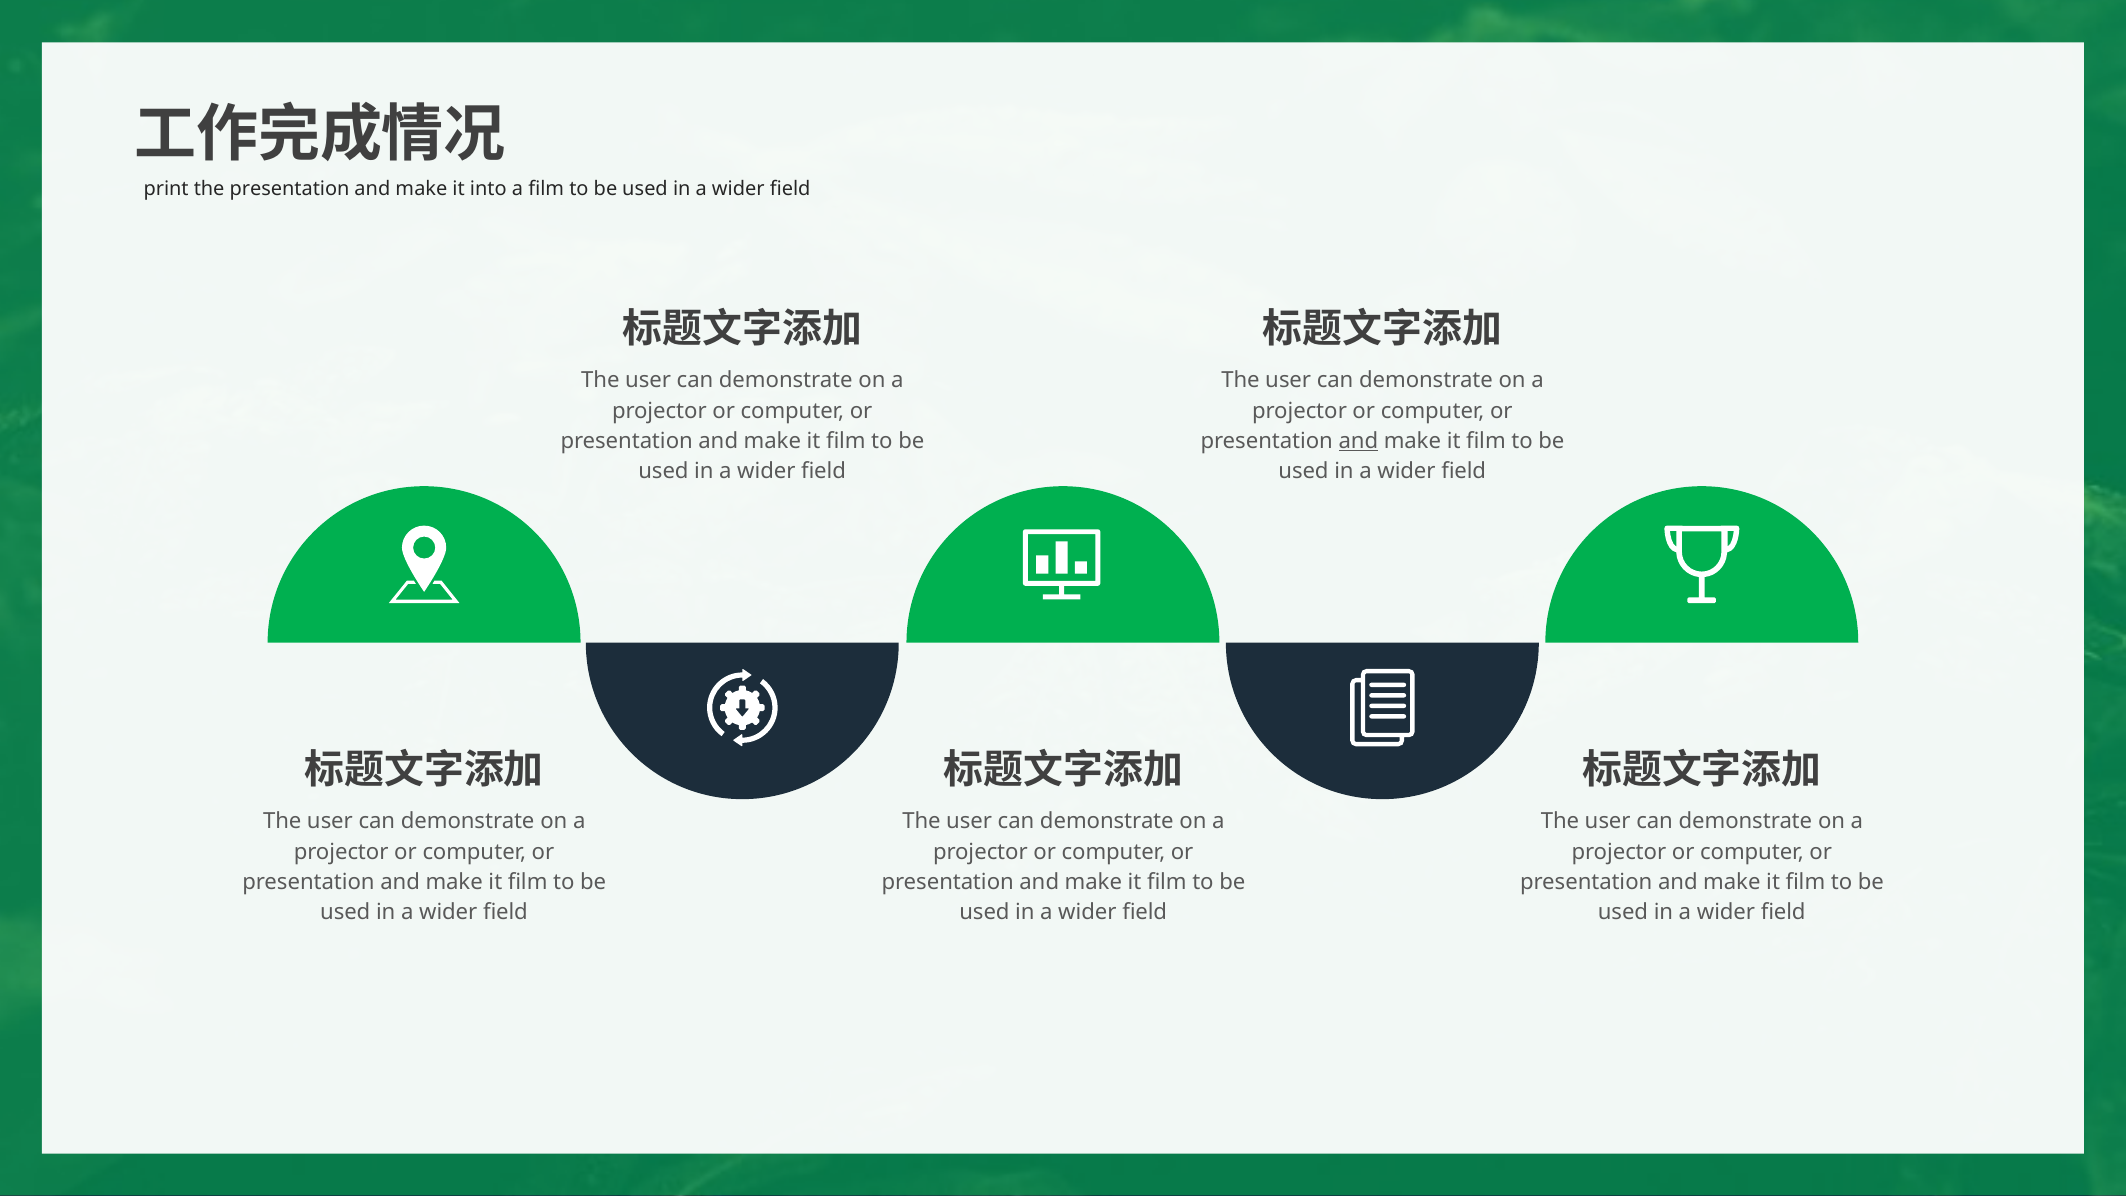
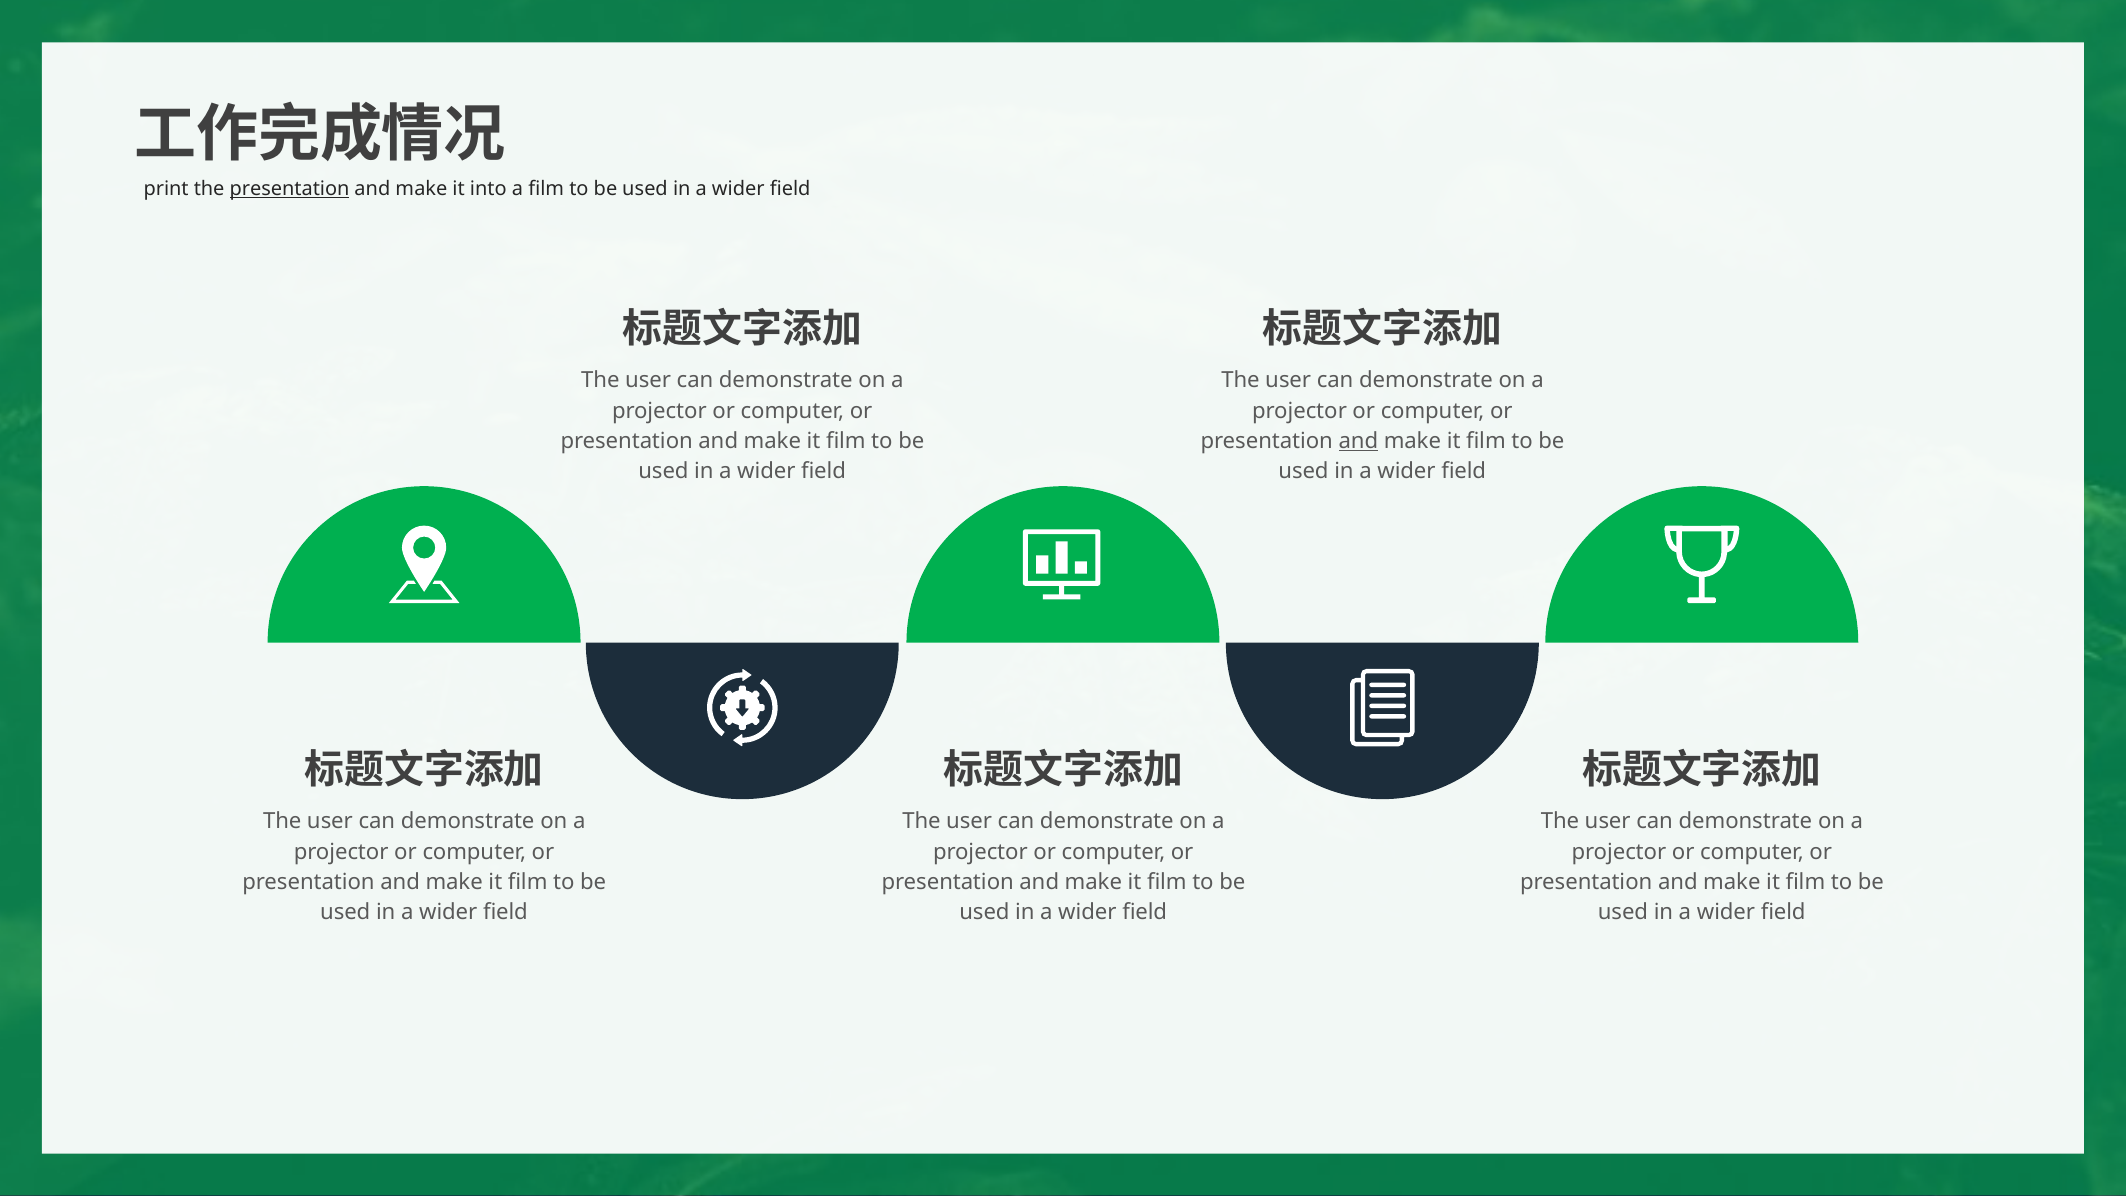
presentation at (290, 189) underline: none -> present
